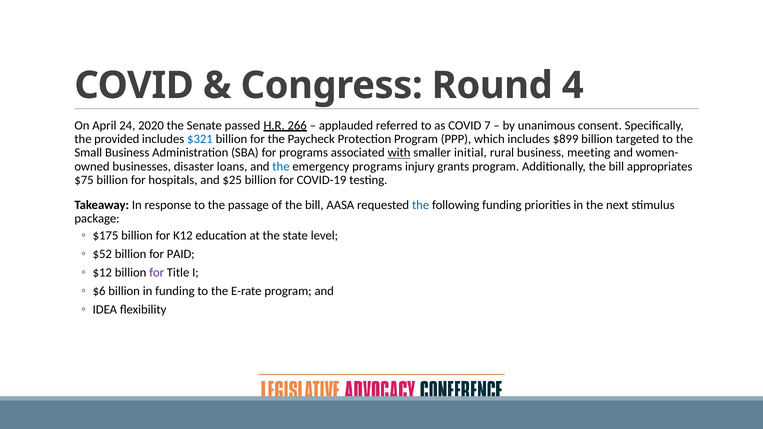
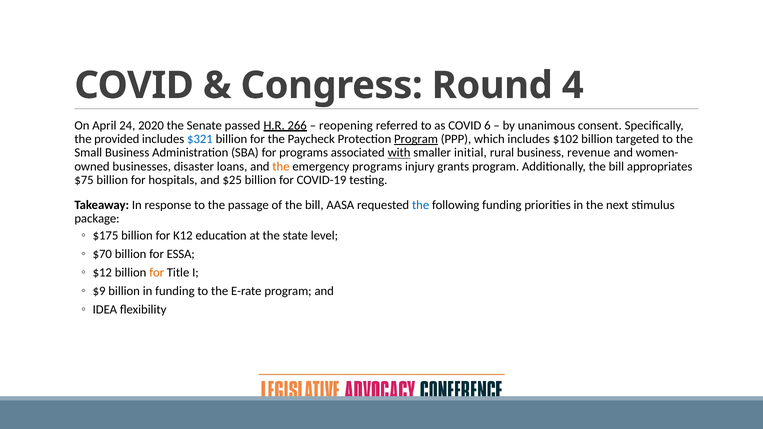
applauded: applauded -> reopening
7: 7 -> 6
Program at (416, 139) underline: none -> present
$899: $899 -> $102
meeting: meeting -> revenue
the at (281, 167) colour: blue -> orange
$52: $52 -> $70
PAID: PAID -> ESSA
for at (157, 273) colour: purple -> orange
$6: $6 -> $9
